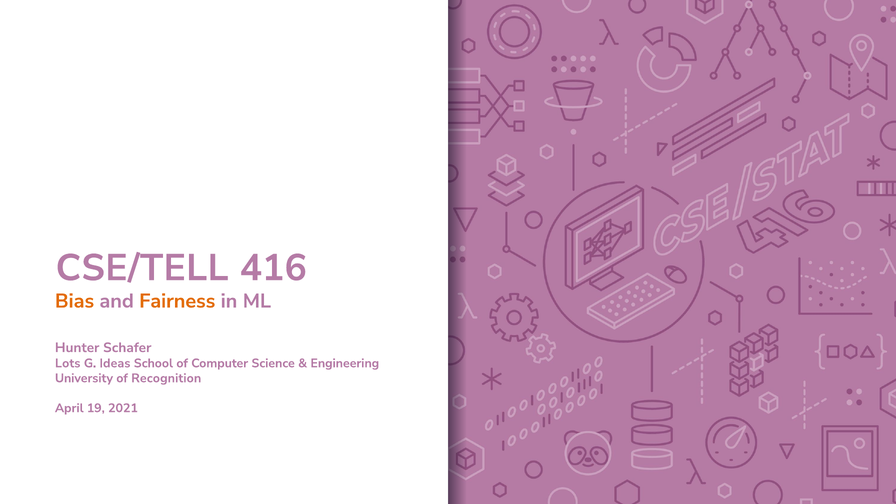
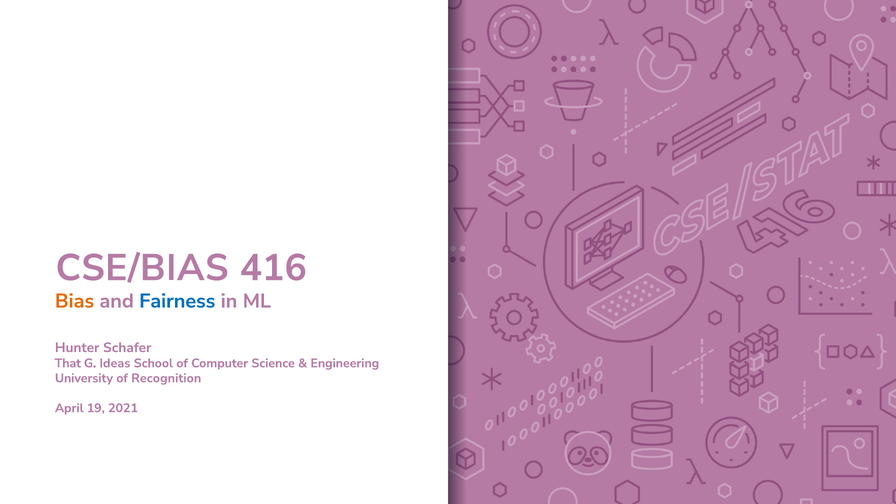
CSE/TELL: CSE/TELL -> CSE/BIAS
Fairness colour: orange -> blue
Lots: Lots -> That
